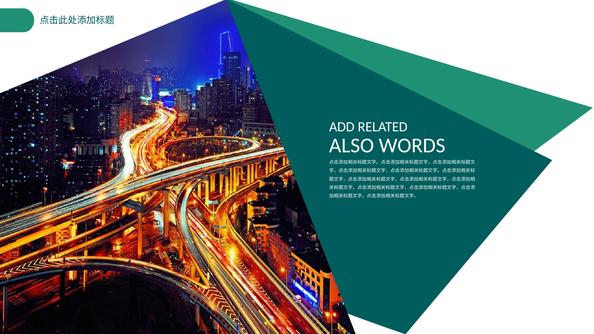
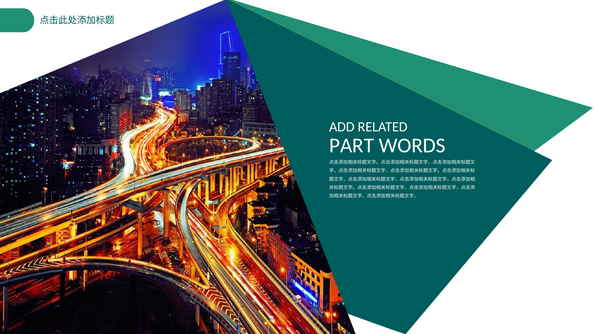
ALSO: ALSO -> PART
